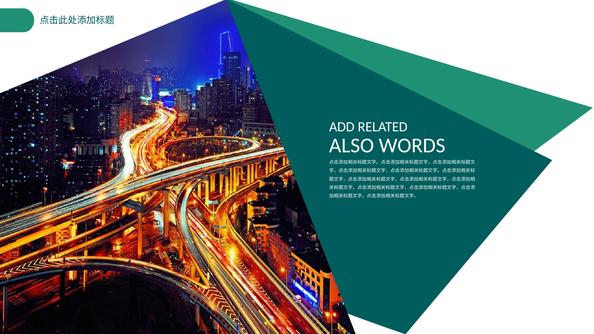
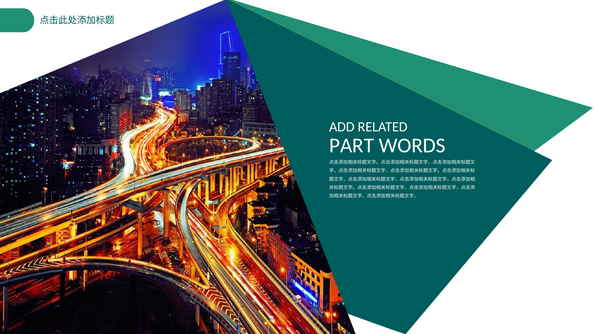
ALSO: ALSO -> PART
